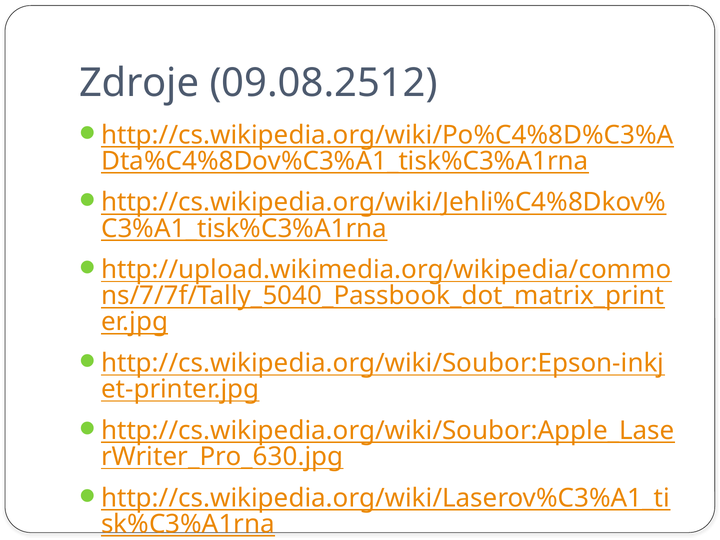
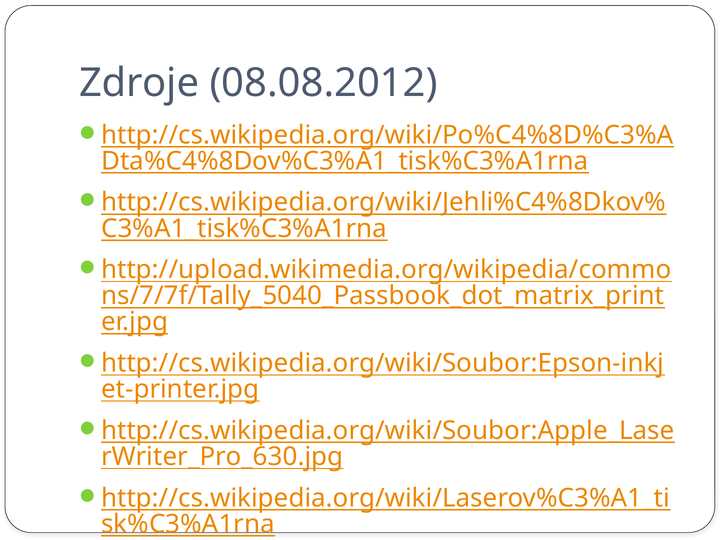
09.08.2512: 09.08.2512 -> 08.08.2012
